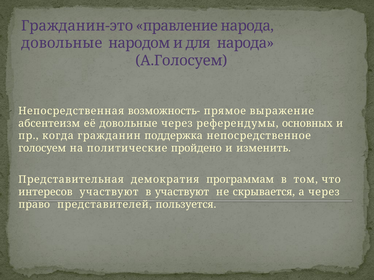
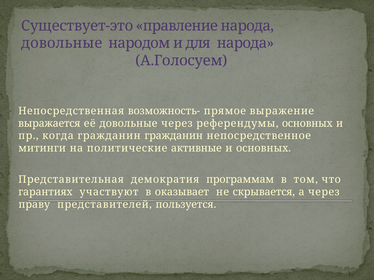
Гражданин-это: Гражданин-это -> Существует-это
абсентеизм: абсентеизм -> выражается
гражданин поддержка: поддержка -> гражданин
голосуем: голосуем -> митинги
пройдено: пройдено -> активные
и изменить: изменить -> основных
интересов: интересов -> гарантиях
в участвуют: участвуют -> оказывает
право: право -> праву
